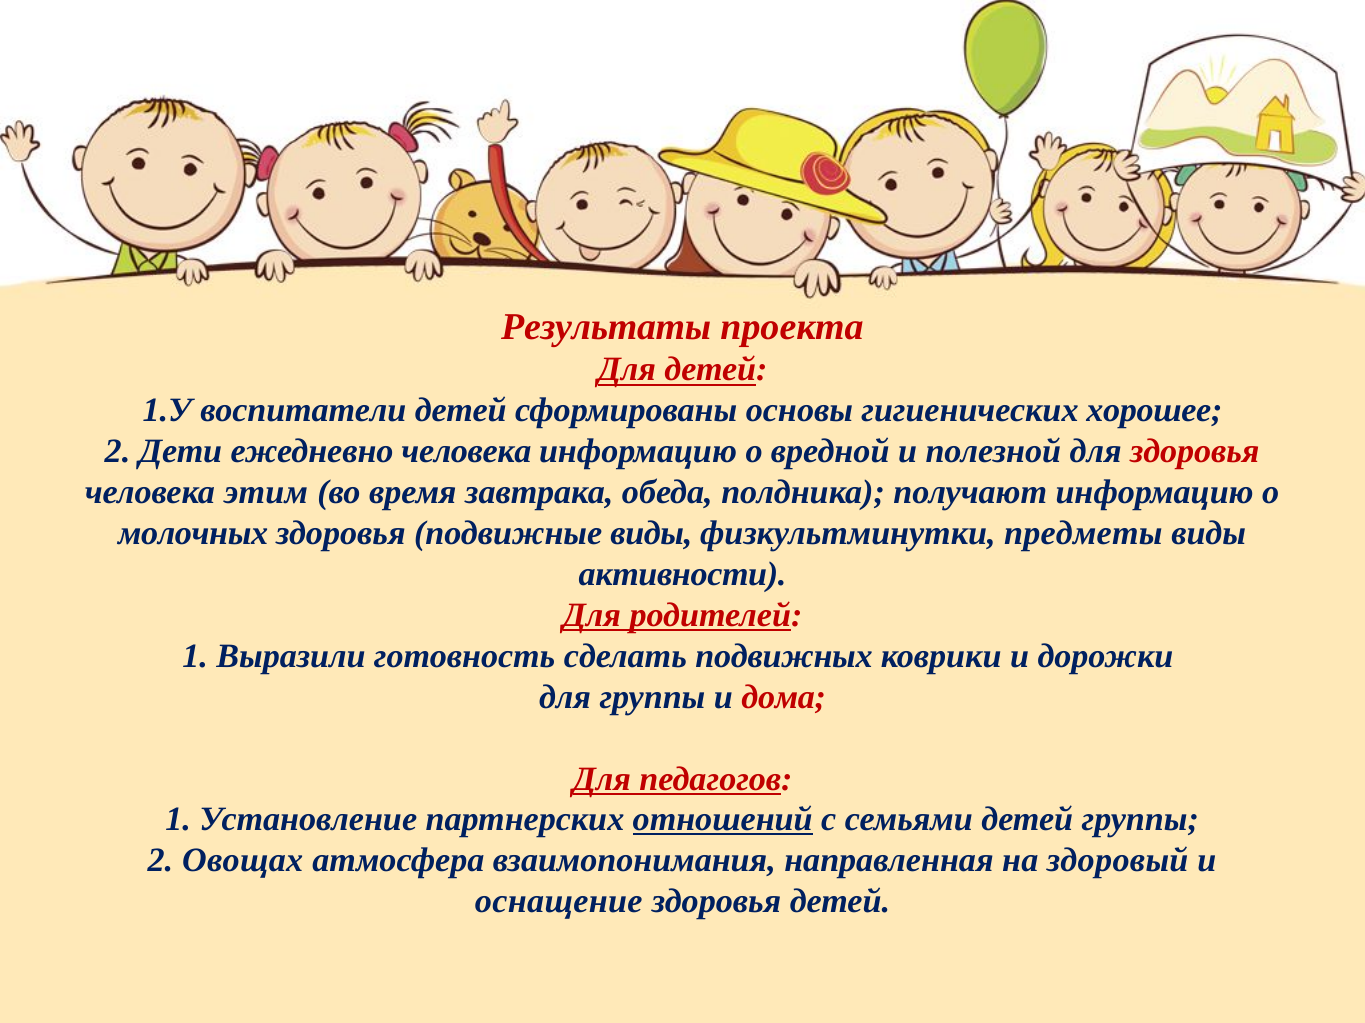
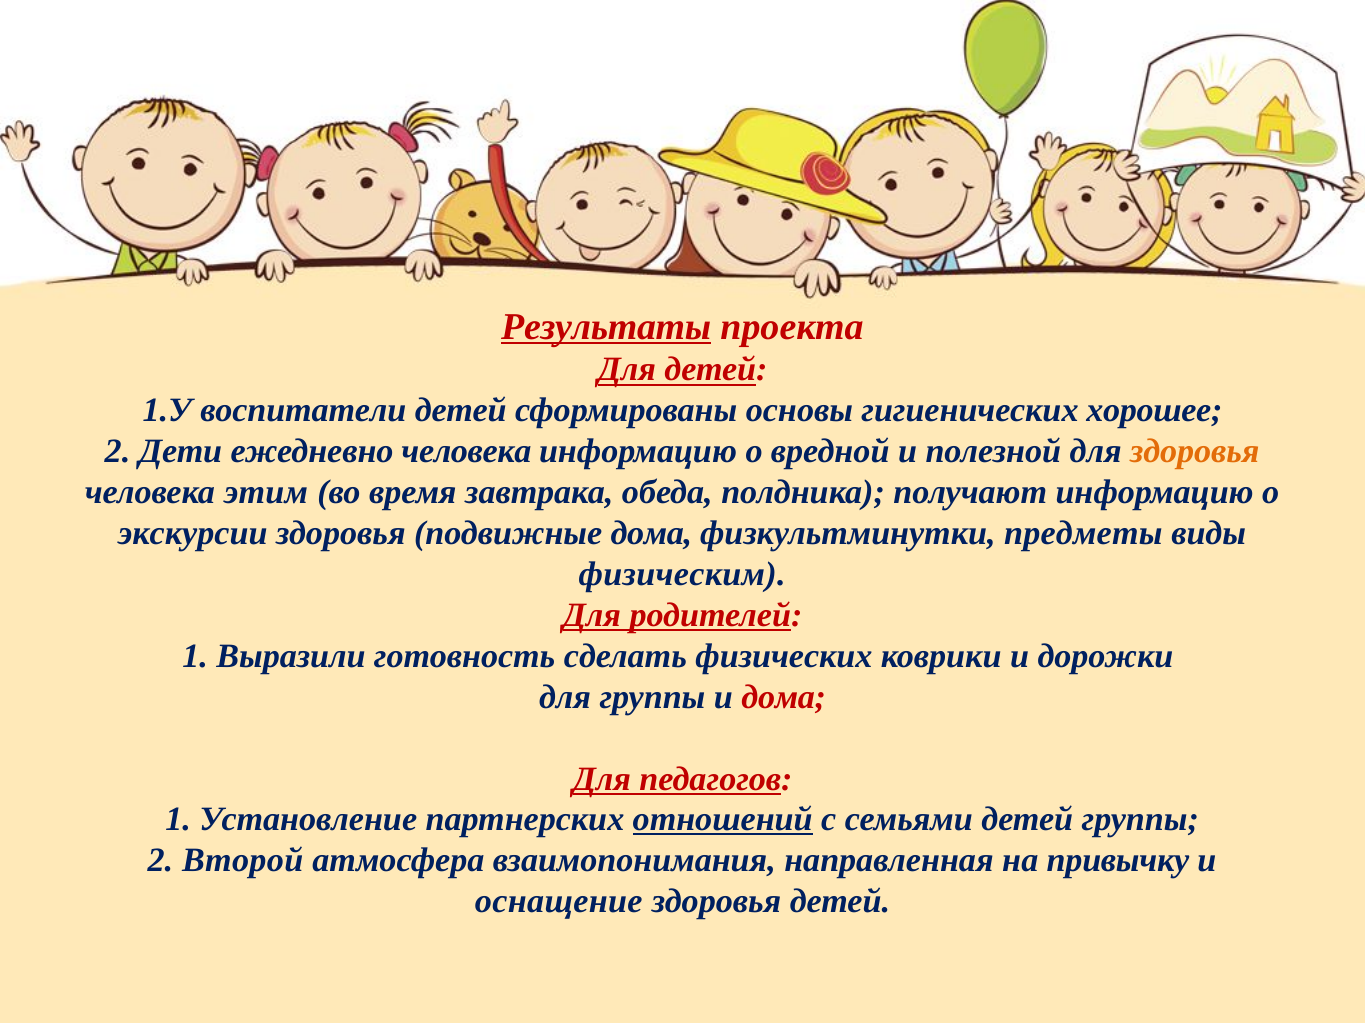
Результаты underline: none -> present
здоровья at (1195, 452) colour: red -> orange
молочных: молочных -> экскурсии
подвижные виды: виды -> дома
активности: активности -> физическим
подвижных: подвижных -> физических
Овощах: Овощах -> Второй
здоровый: здоровый -> привычку
